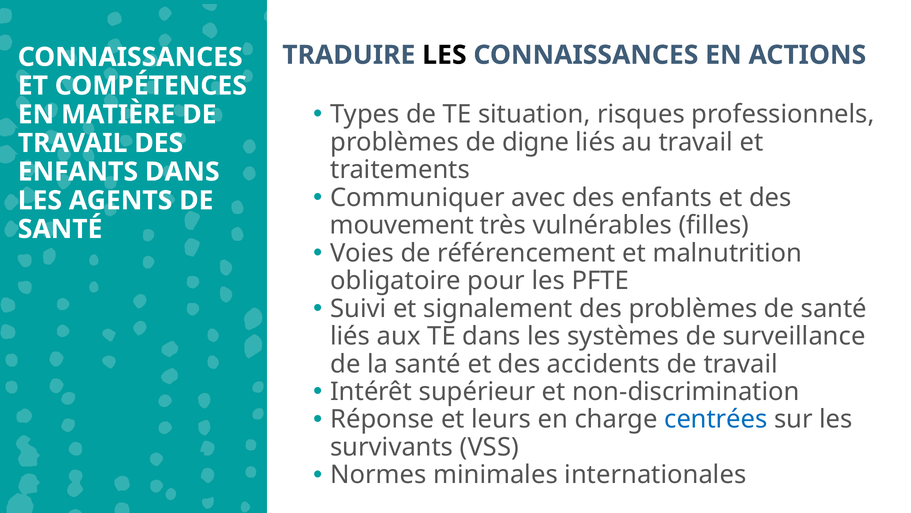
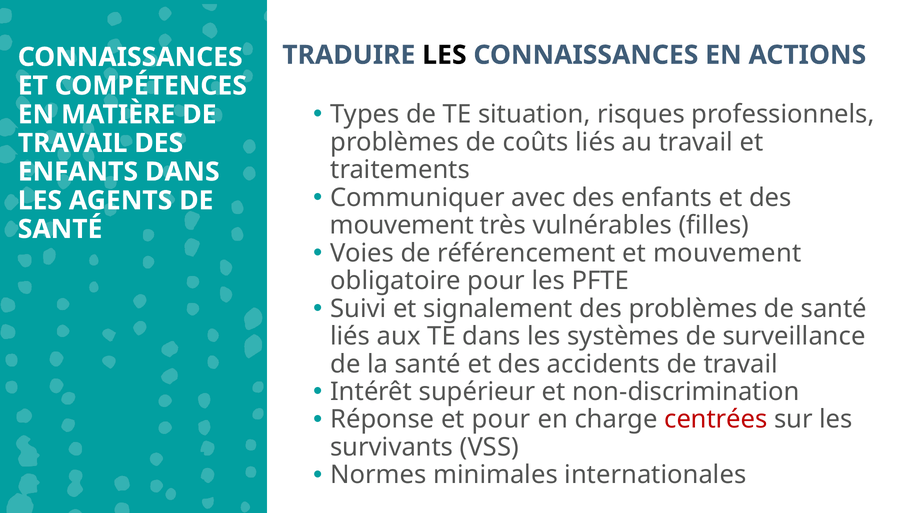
digne: digne -> coûts
et malnutrition: malnutrition -> mouvement
et leurs: leurs -> pour
centrées colour: blue -> red
